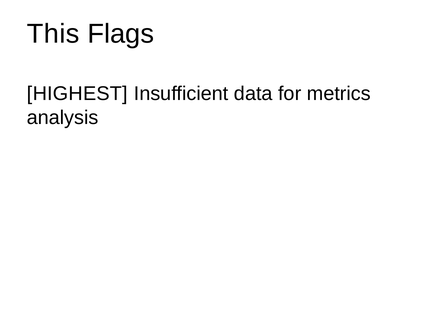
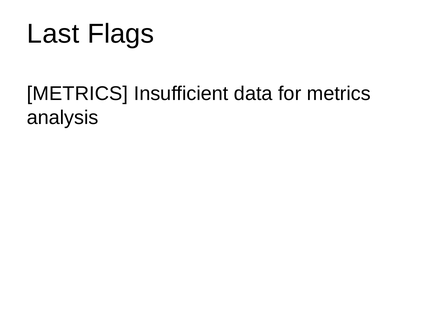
This: This -> Last
HIGHEST at (77, 94): HIGHEST -> METRICS
